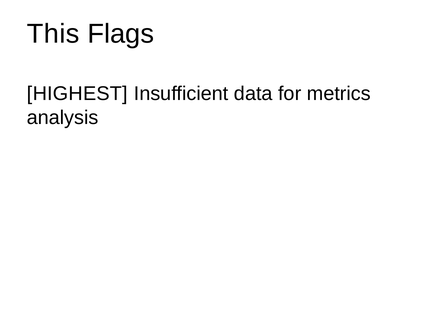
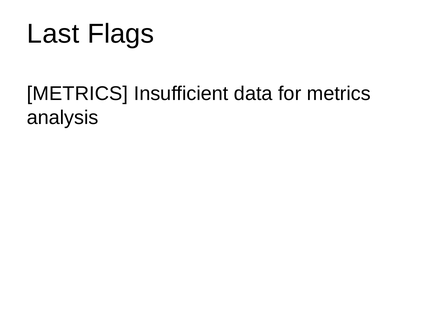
This: This -> Last
HIGHEST at (77, 94): HIGHEST -> METRICS
